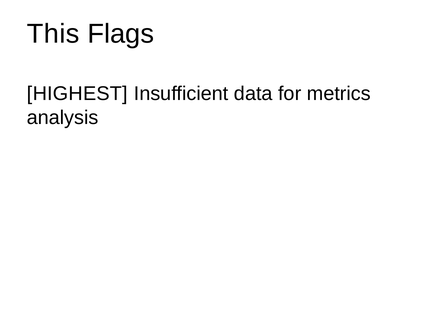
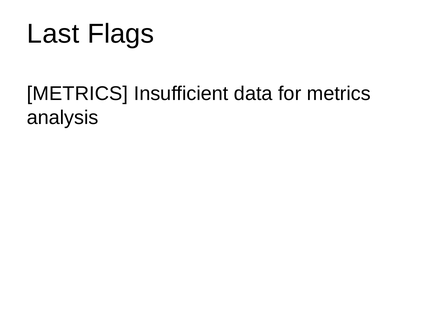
This: This -> Last
HIGHEST at (77, 94): HIGHEST -> METRICS
